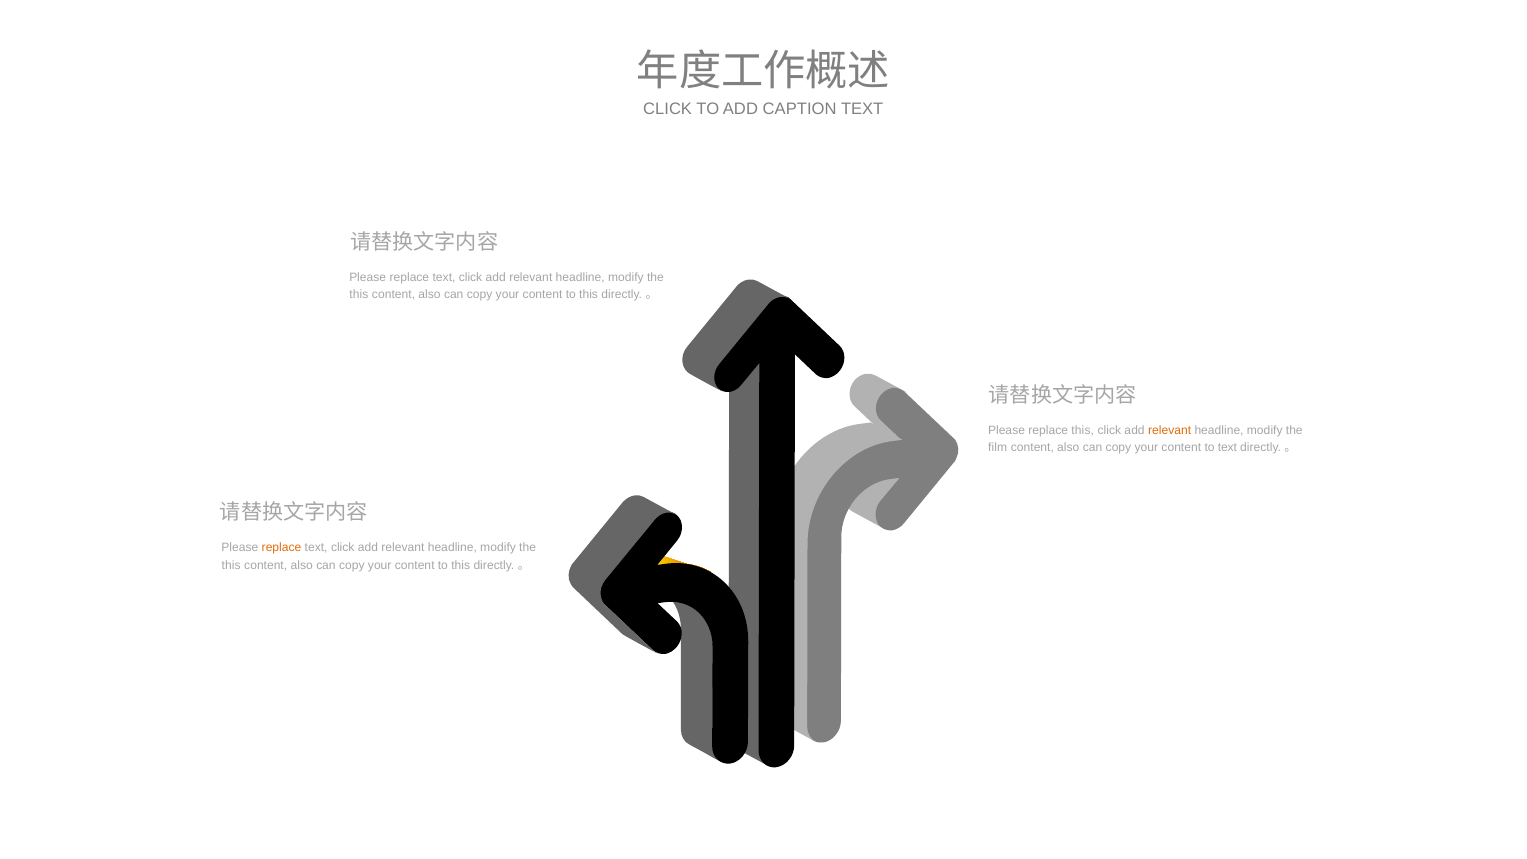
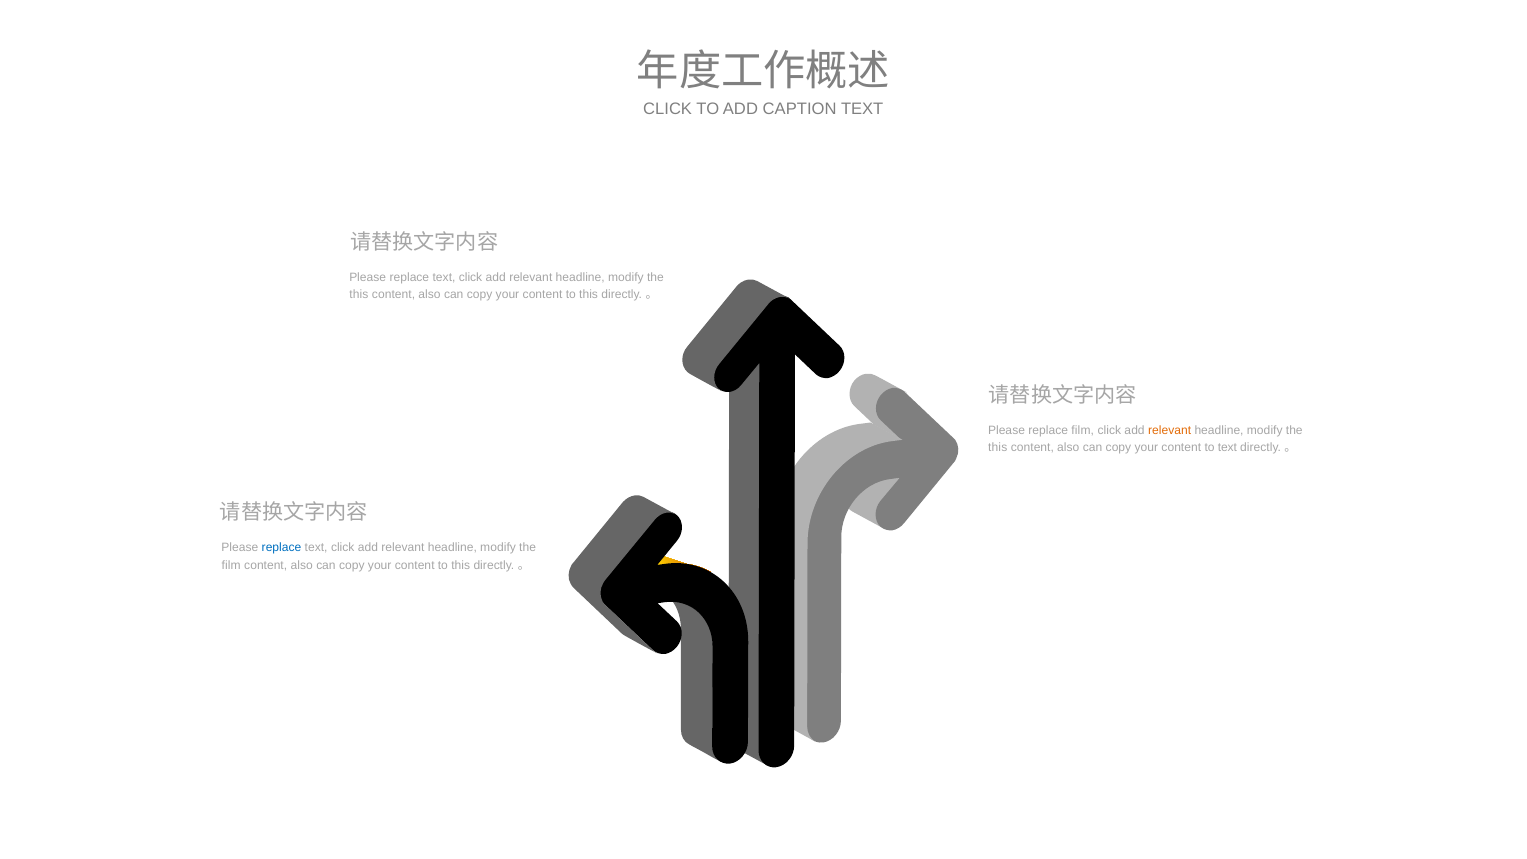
replace this: this -> film
film at (998, 448): film -> this
replace at (282, 548) colour: orange -> blue
this at (231, 565): this -> film
